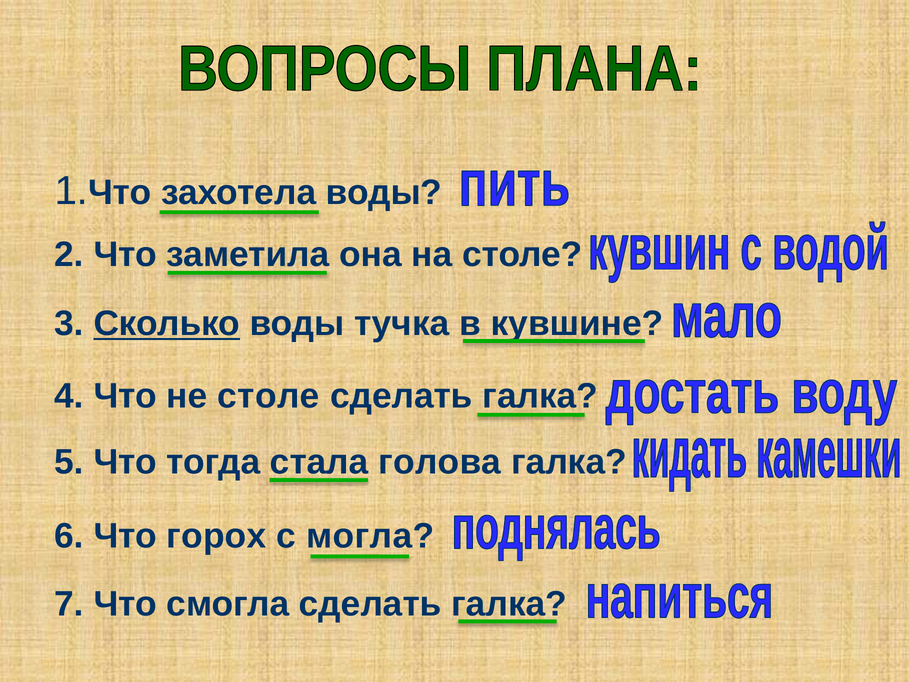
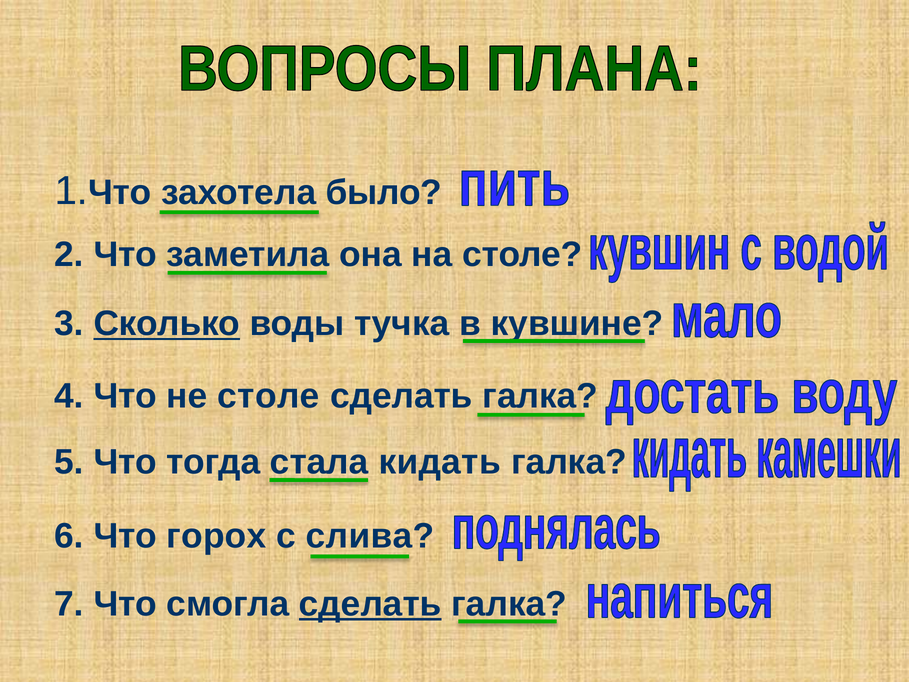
воды at (384, 192): воды -> было
голова: голова -> кидать
могла: могла -> слива
сделать at (370, 604) underline: none -> present
